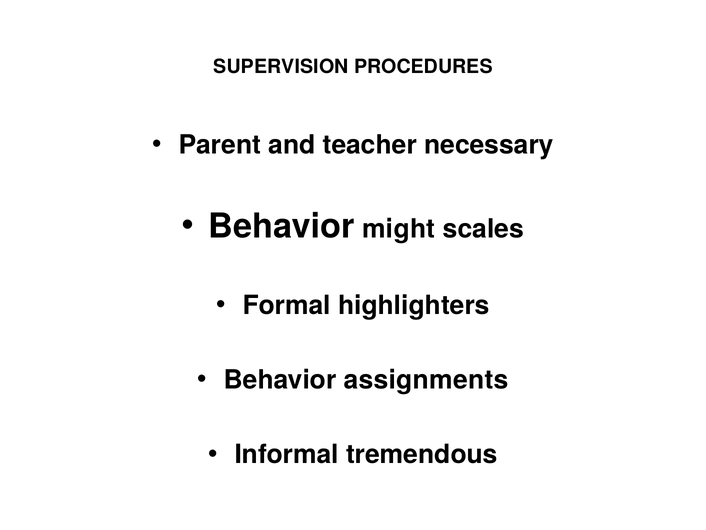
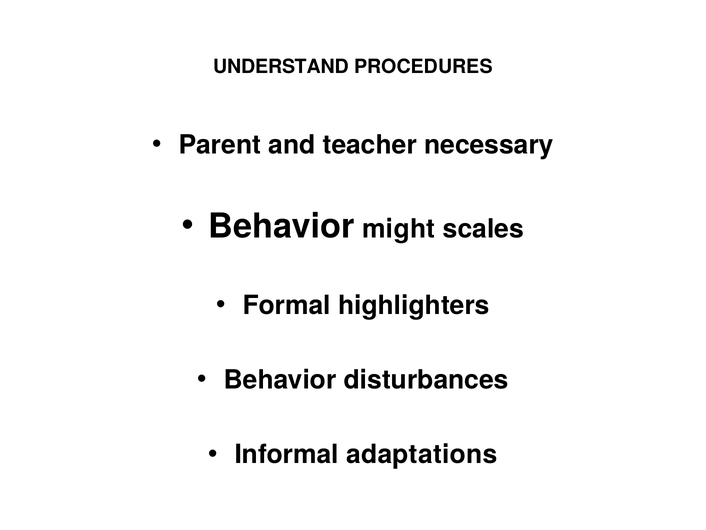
SUPERVISION: SUPERVISION -> UNDERSTAND
assignments: assignments -> disturbances
tremendous: tremendous -> adaptations
